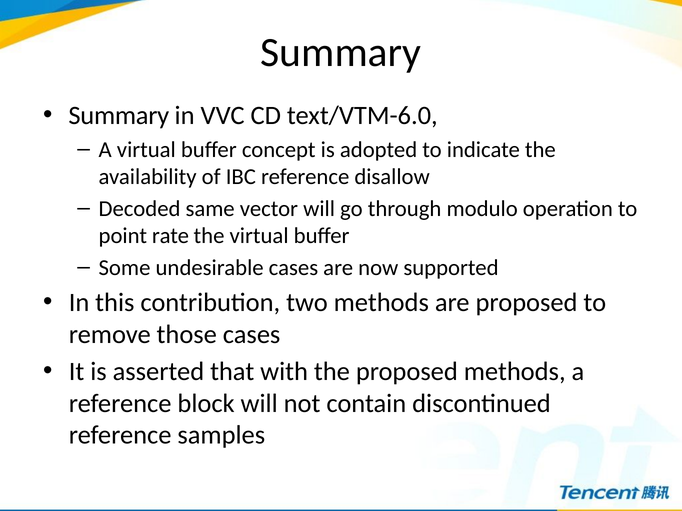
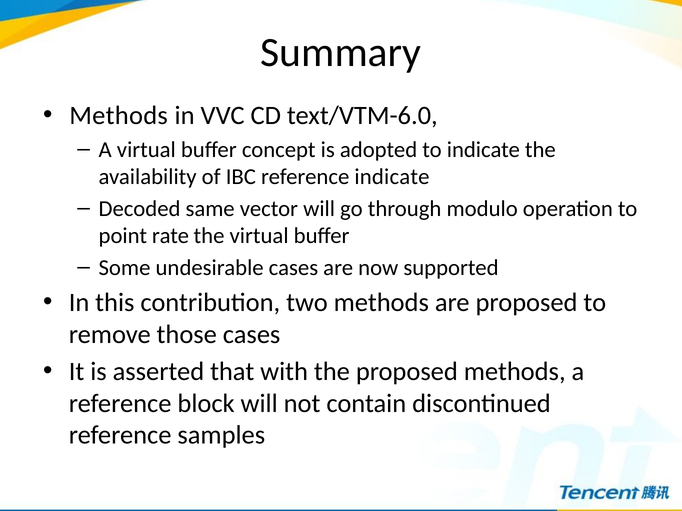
Summary at (119, 116): Summary -> Methods
reference disallow: disallow -> indicate
